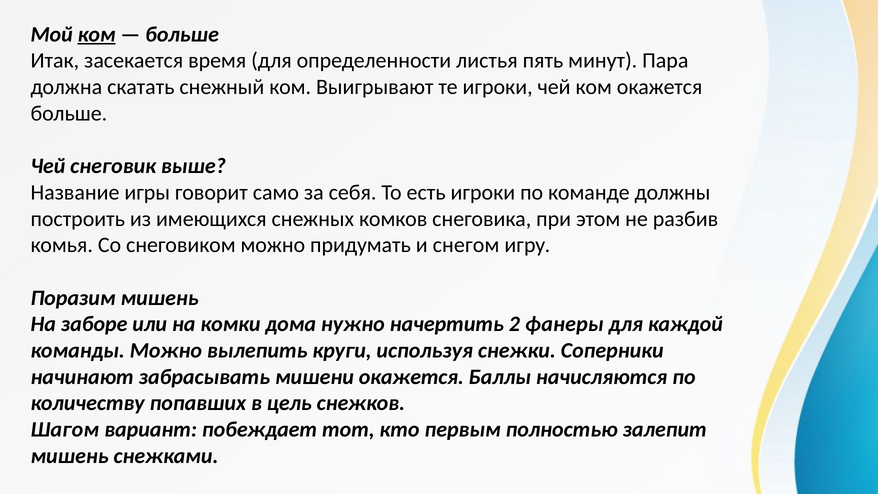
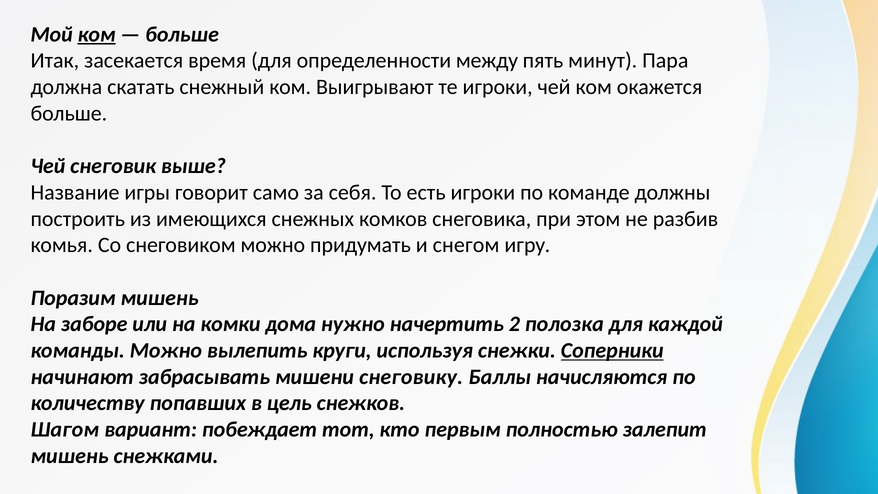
листья: листья -> между
фанеры: фанеры -> полозка
Соперники underline: none -> present
мишени окажется: окажется -> снеговику
